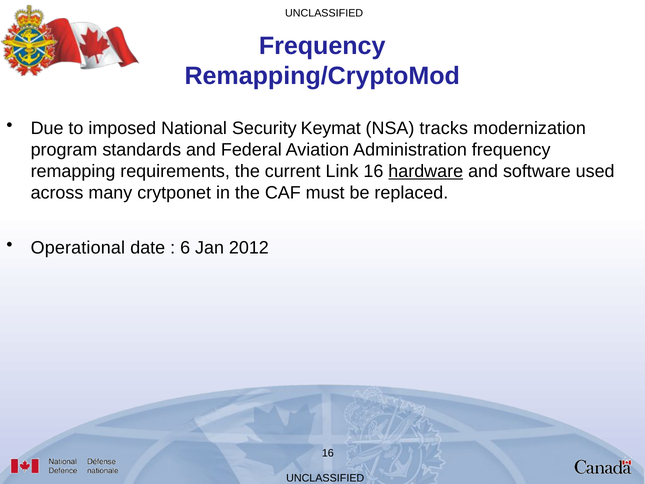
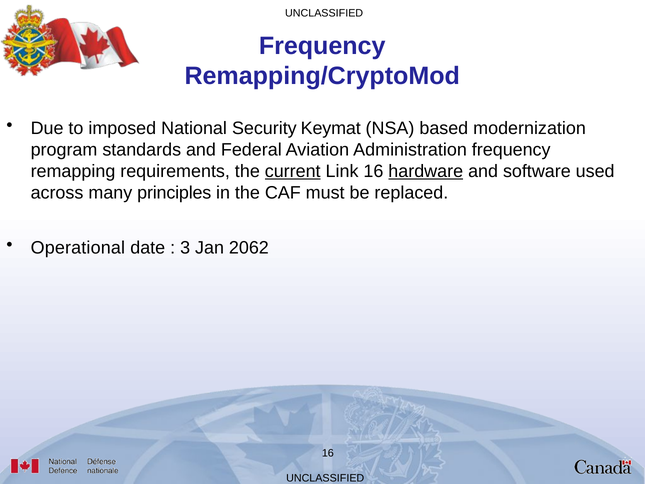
tracks: tracks -> based
current underline: none -> present
crytponet: crytponet -> principles
6: 6 -> 3
2012: 2012 -> 2062
